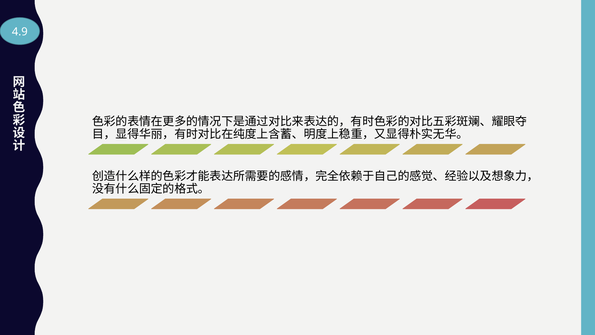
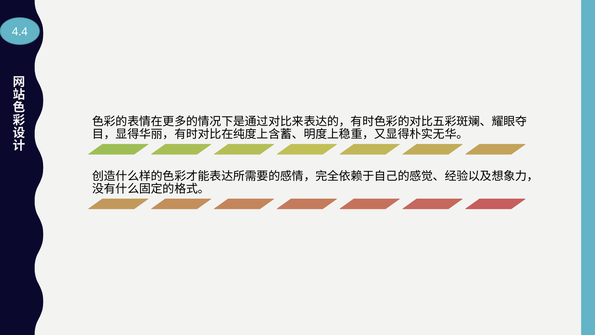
4.9: 4.9 -> 4.4
